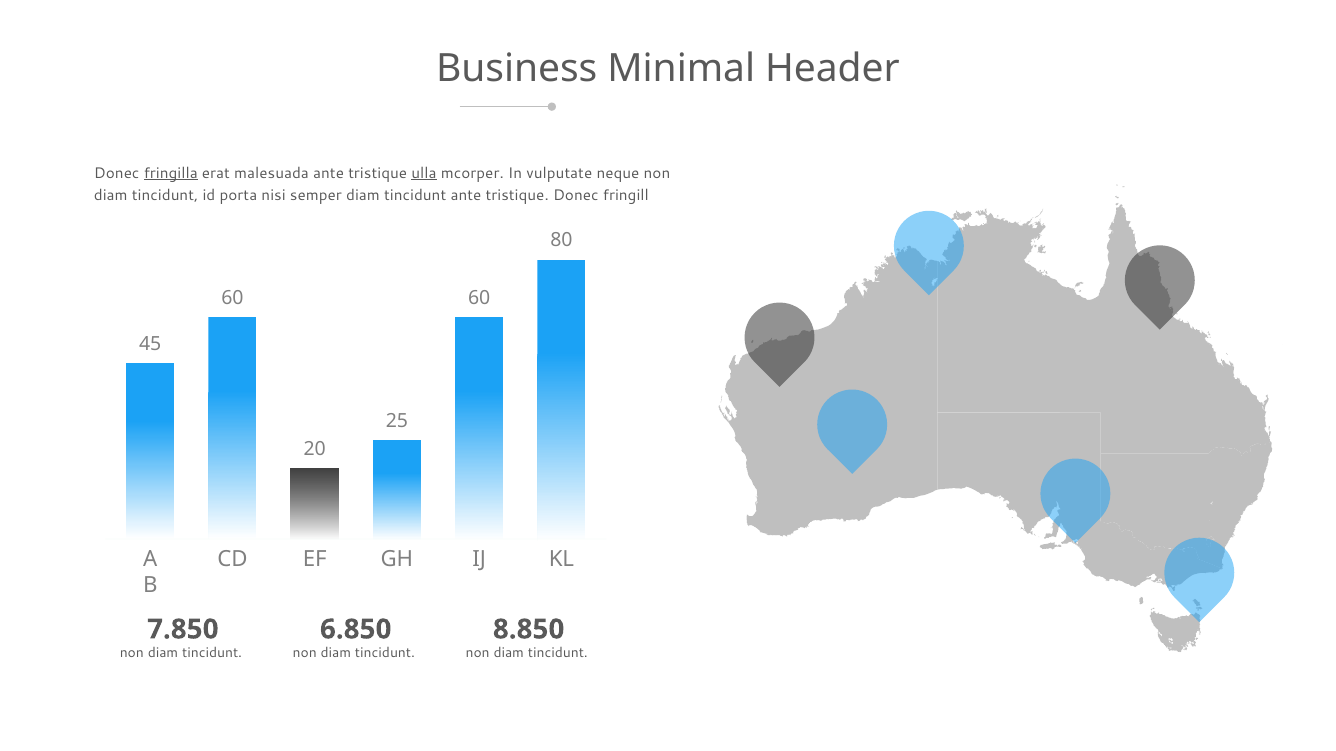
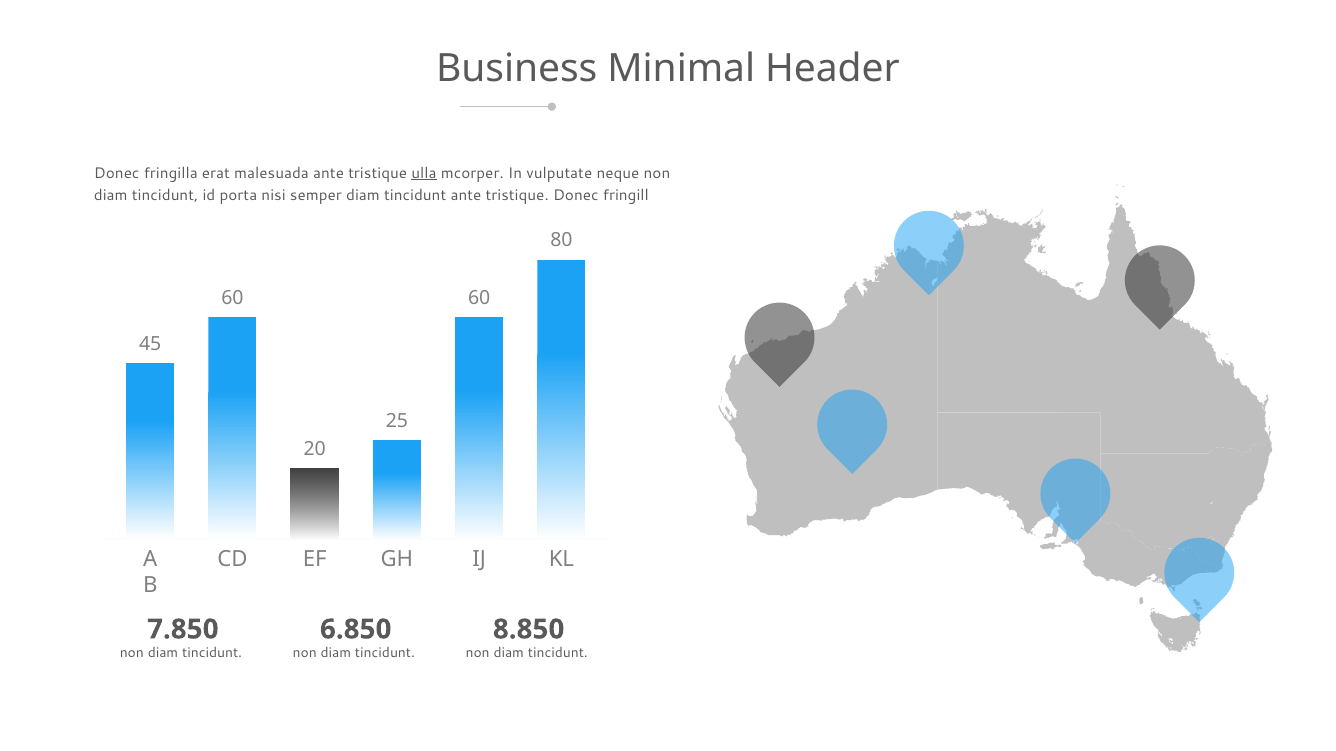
fringilla underline: present -> none
